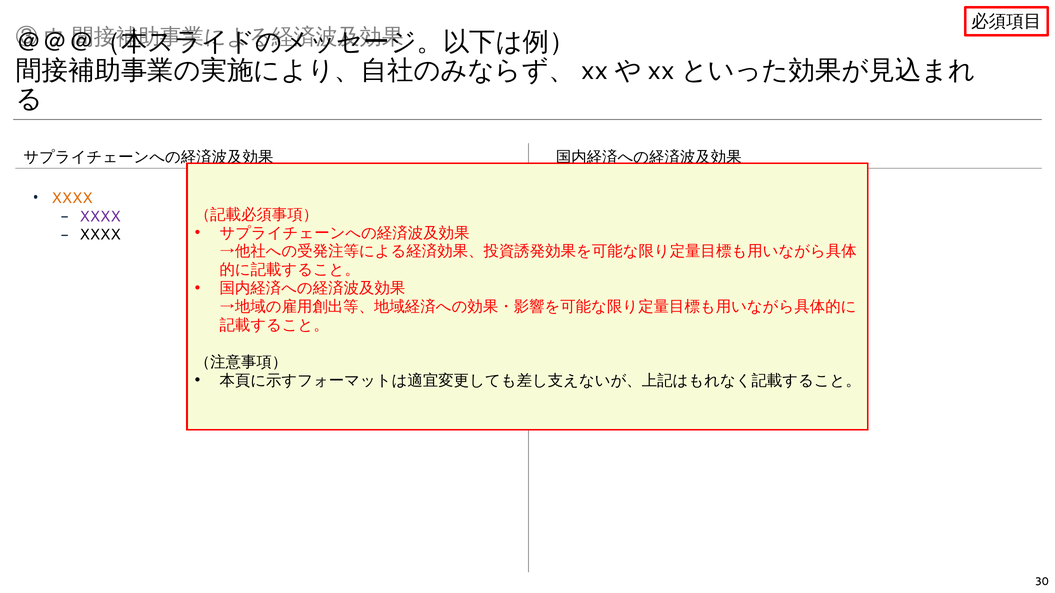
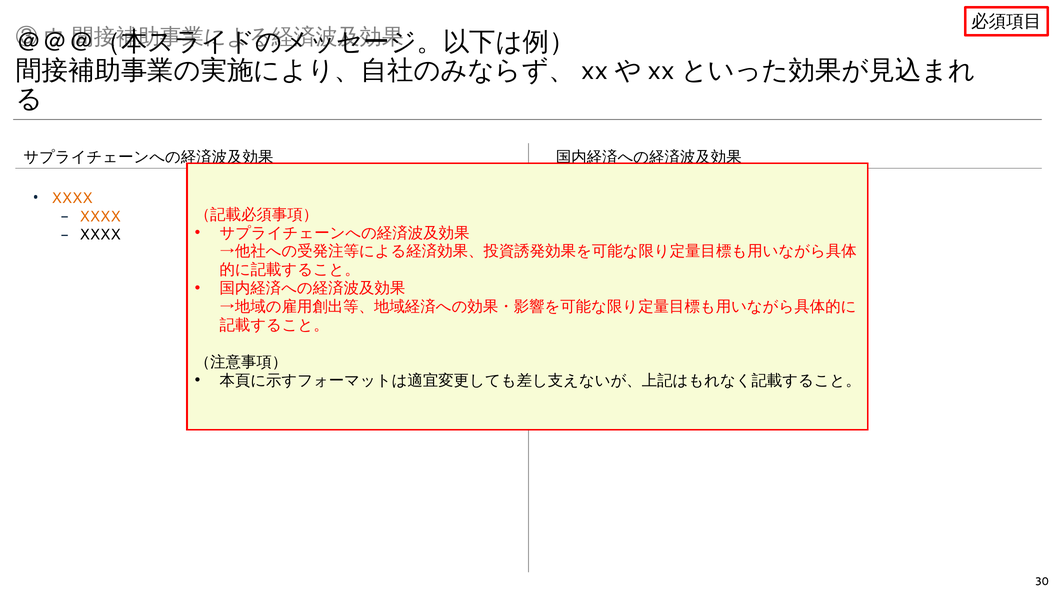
XXXX at (100, 217) colour: purple -> orange
